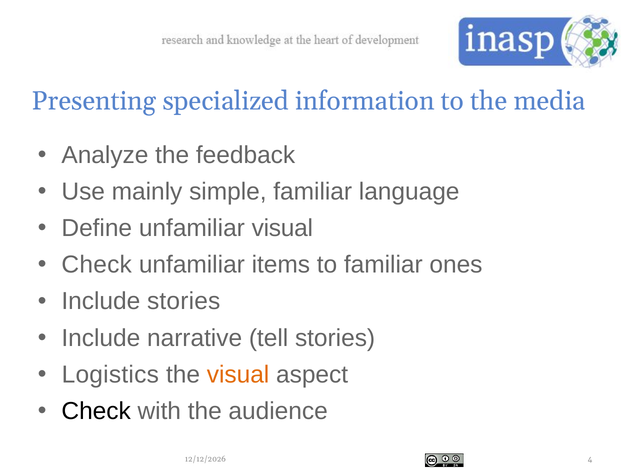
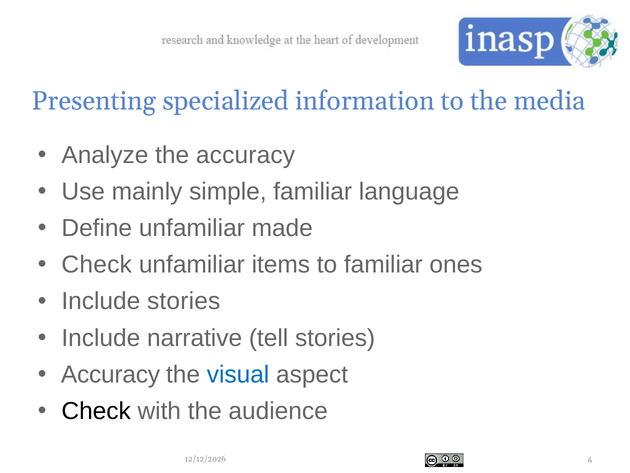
the feedback: feedback -> accuracy
unfamiliar visual: visual -> made
Logistics at (110, 374): Logistics -> Accuracy
visual at (238, 374) colour: orange -> blue
